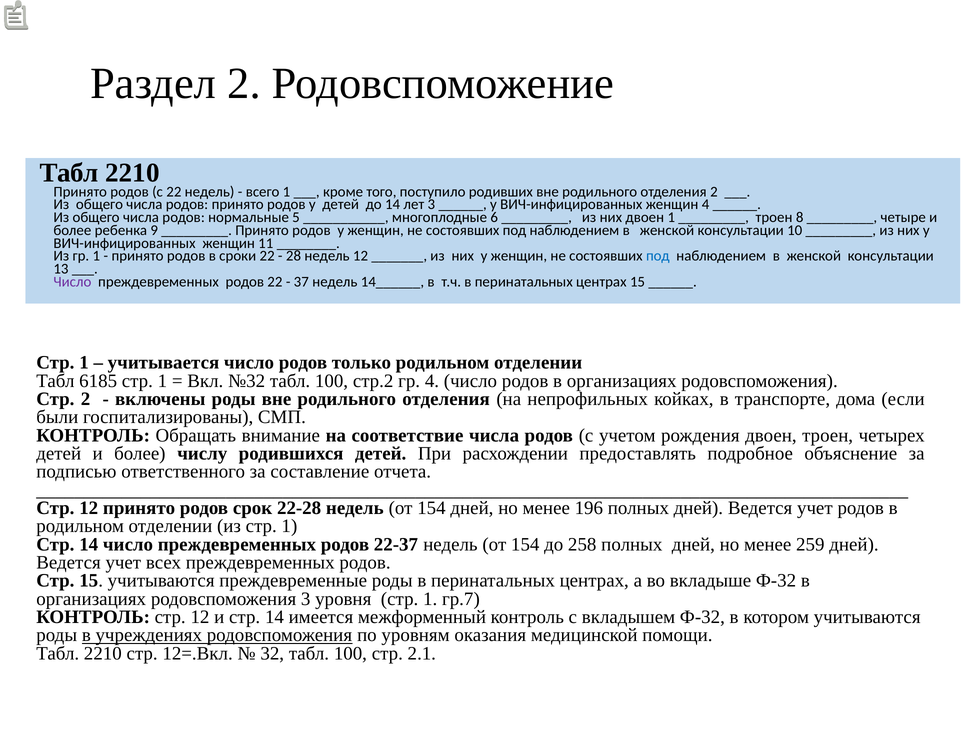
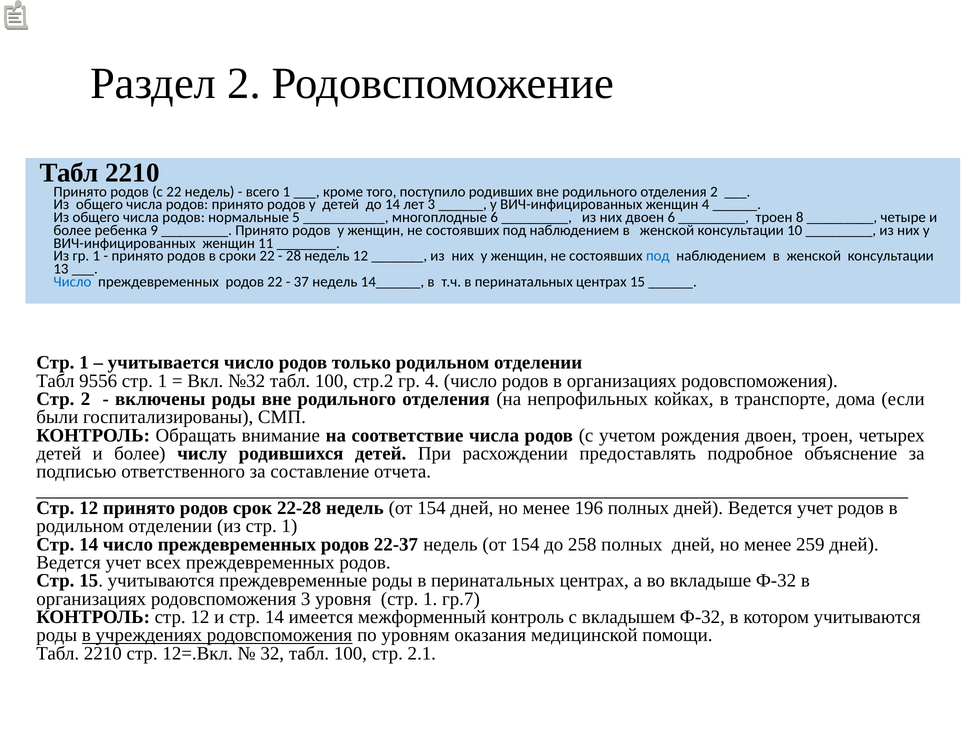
двоен 1: 1 -> 6
Число at (72, 282) colour: purple -> blue
6185: 6185 -> 9556
